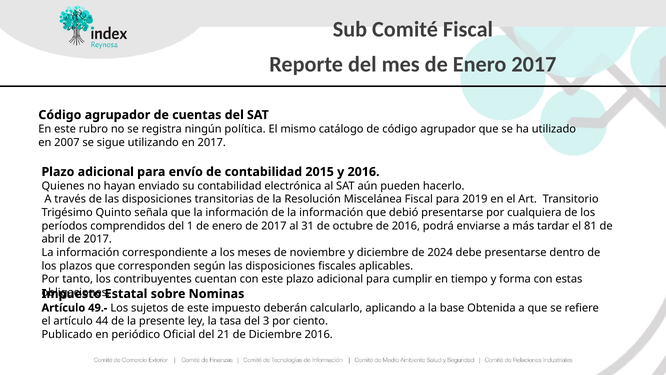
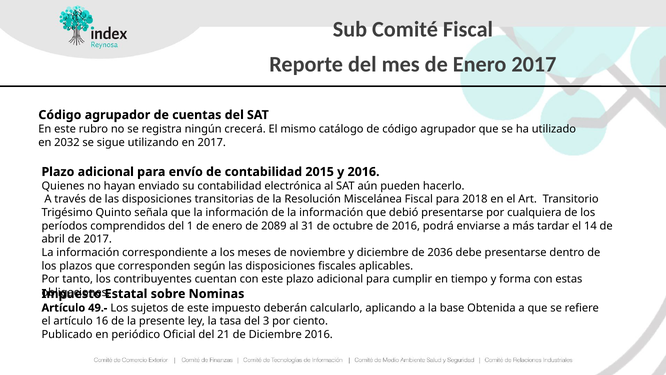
política: política -> crecerá
2007: 2007 -> 2032
2019: 2019 -> 2018
enero de 2017: 2017 -> 2089
81: 81 -> 14
2024: 2024 -> 2036
44: 44 -> 16
